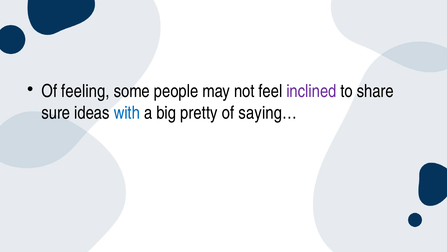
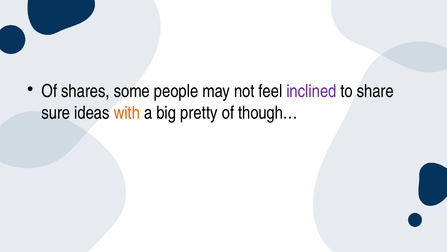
feeling: feeling -> shares
with colour: blue -> orange
saying…: saying… -> though…
